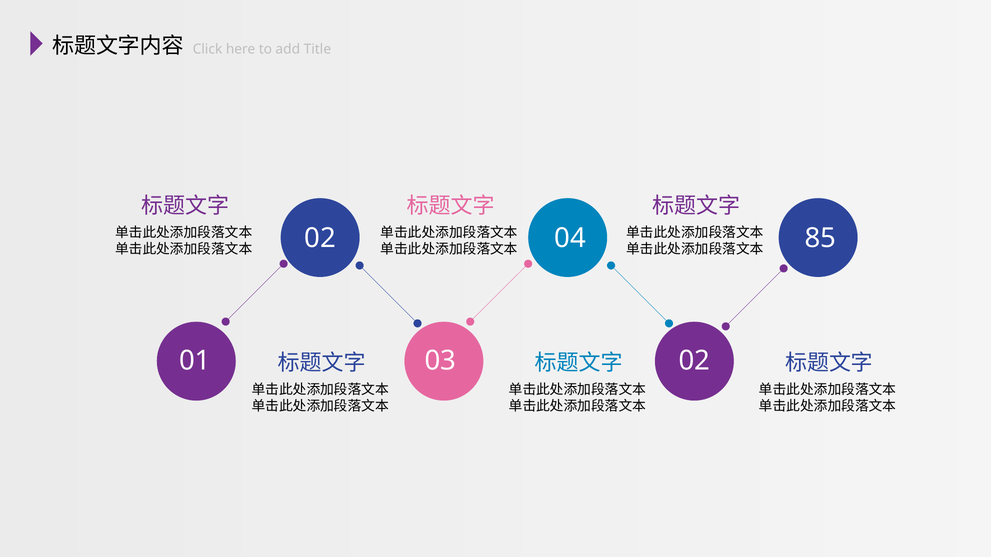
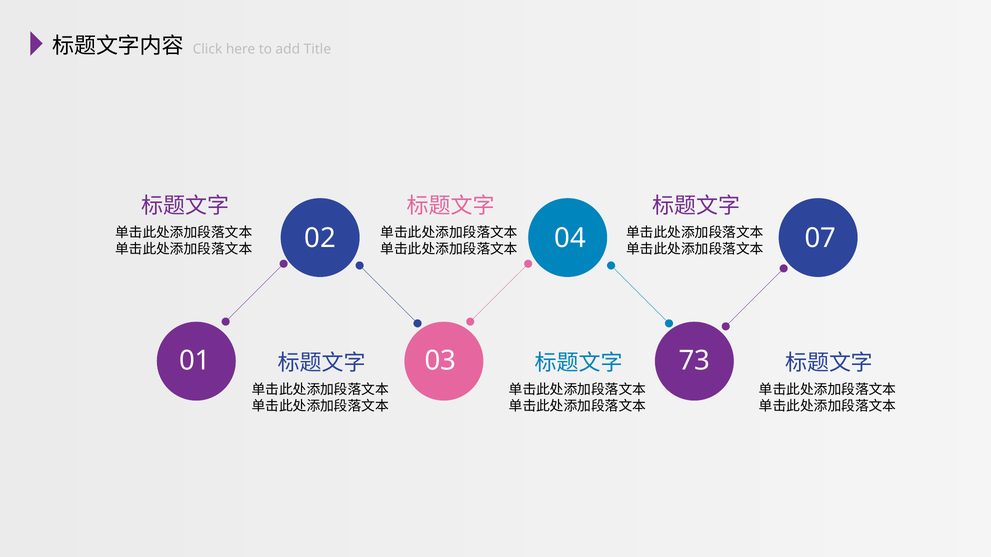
85: 85 -> 07
03 02: 02 -> 73
